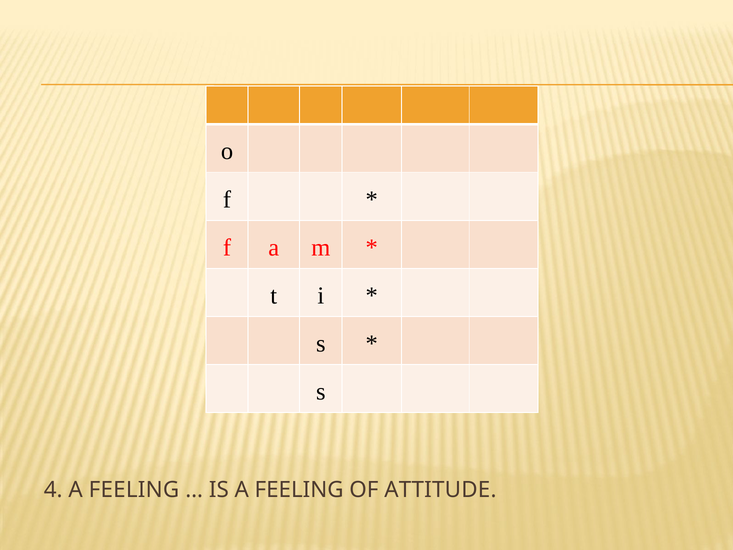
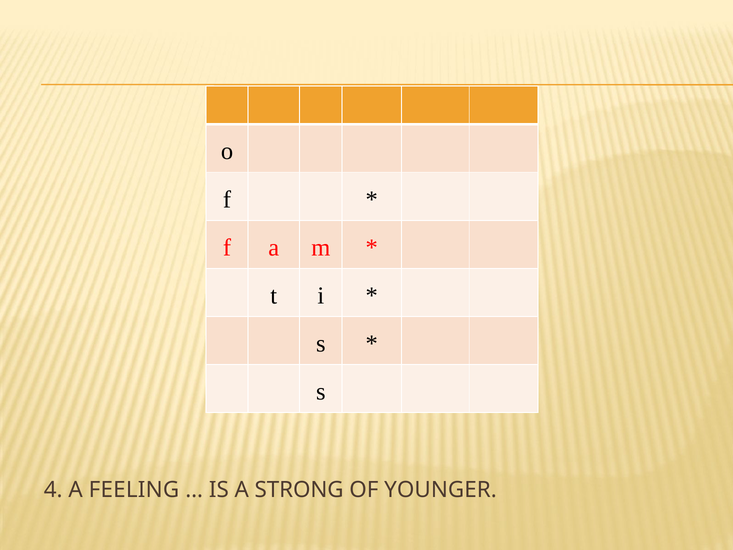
IS A FEELING: FEELING -> STRONG
ATTITUDE: ATTITUDE -> YOUNGER
